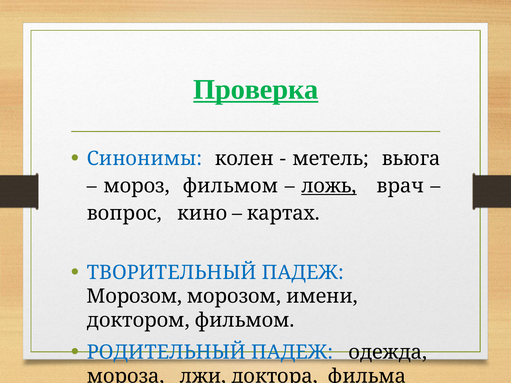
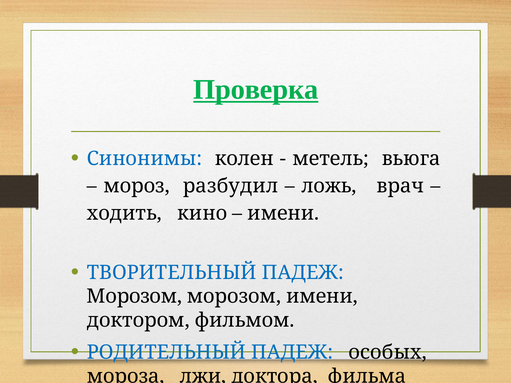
мороз фильмом: фильмом -> разбудил
ложь underline: present -> none
вопрос: вопрос -> ходить
картах at (283, 213): картах -> имени
одежда: одежда -> особых
